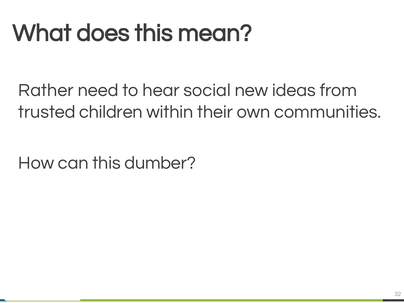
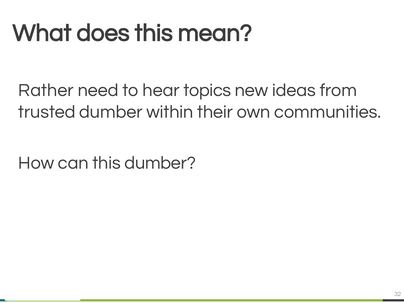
social: social -> topics
trusted children: children -> dumber
